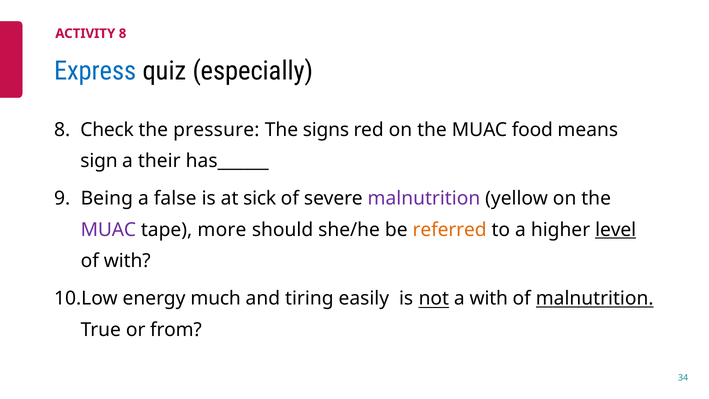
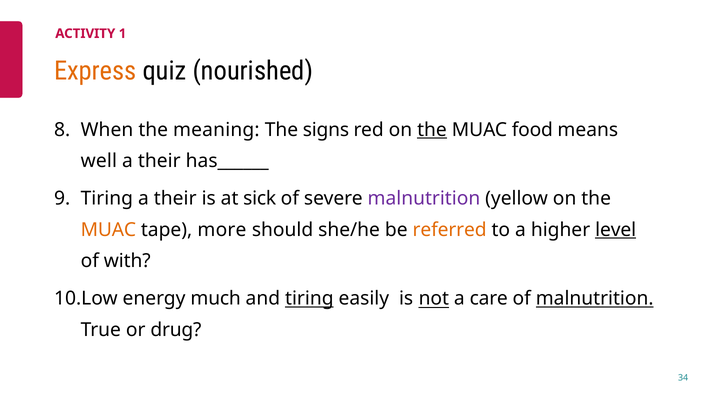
ACTIVITY 8: 8 -> 1
Express colour: blue -> orange
especially: especially -> nourished
Check: Check -> When
pressure: pressure -> meaning
the at (432, 130) underline: none -> present
sign: sign -> well
9 Being: Being -> Tiring
false at (175, 199): false -> their
MUAC at (108, 230) colour: purple -> orange
tiring at (309, 298) underline: none -> present
a with: with -> care
from: from -> drug
